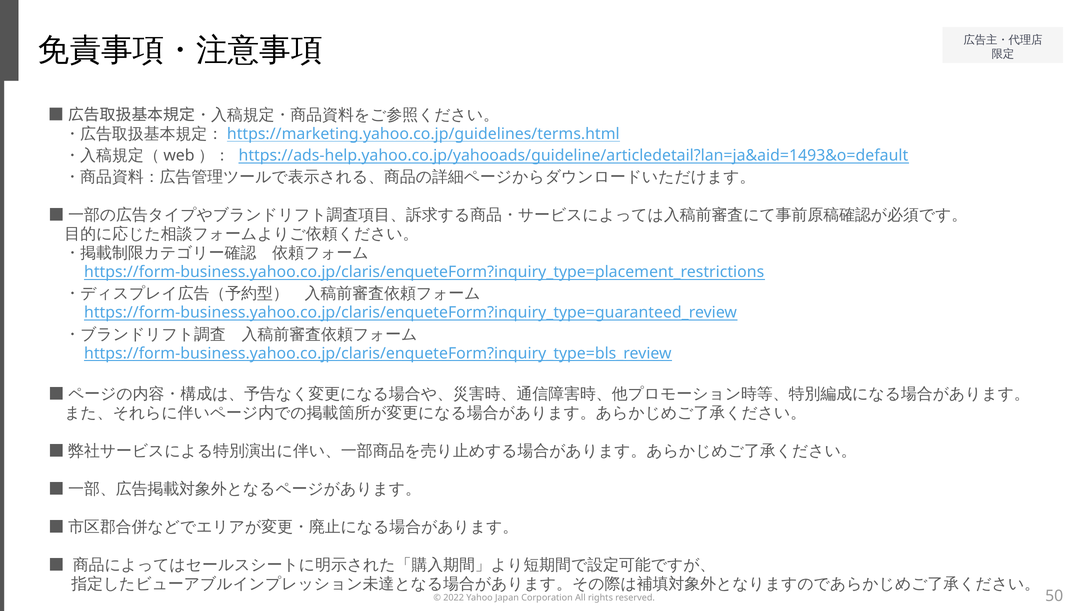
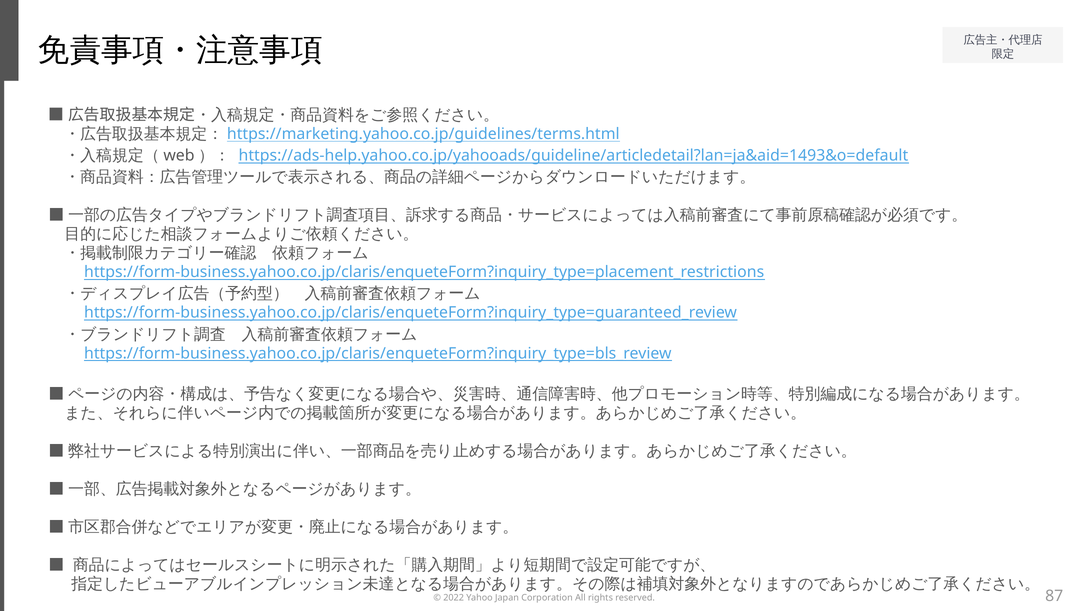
50: 50 -> 87
